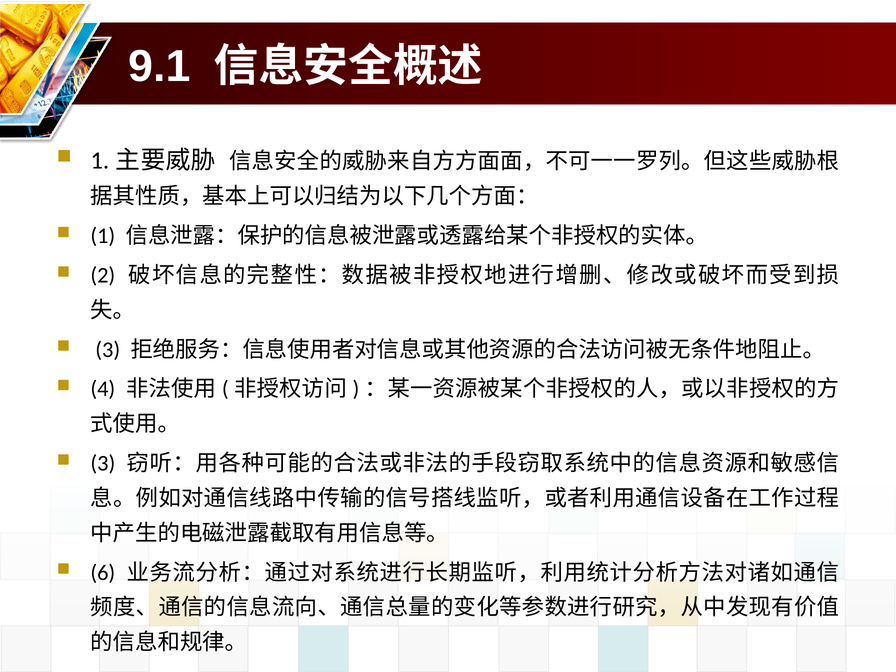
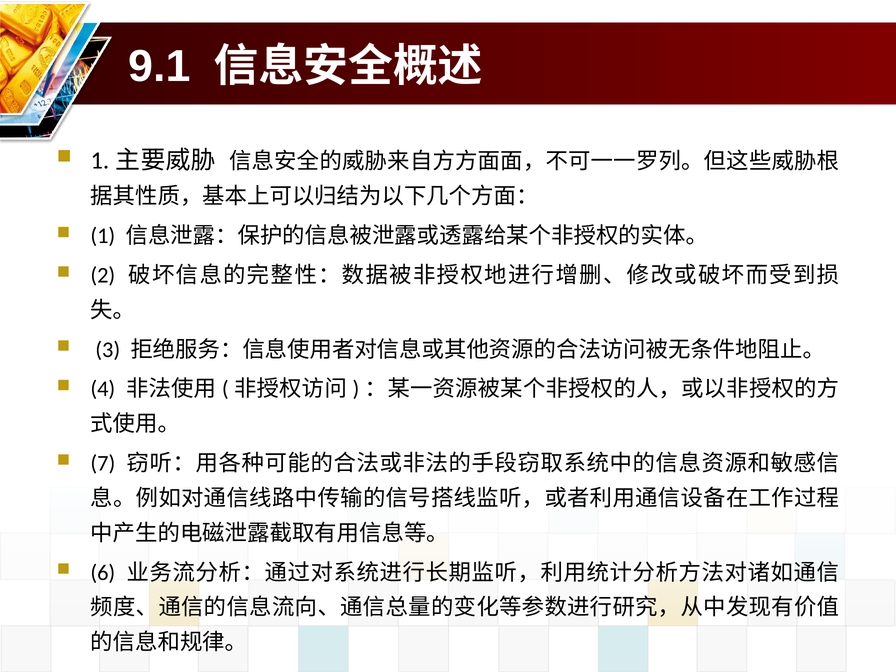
3 at (103, 463): 3 -> 7
